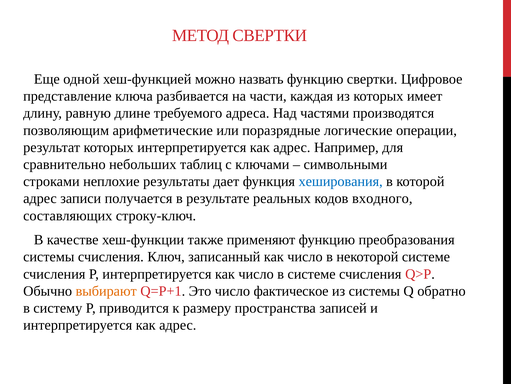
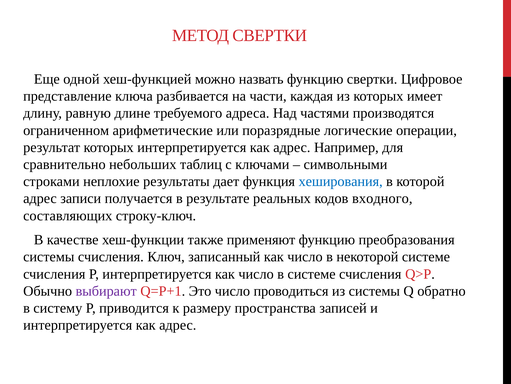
позволяющим: позволяющим -> ограниченном
выбирают colour: orange -> purple
фактическое: фактическое -> проводиться
